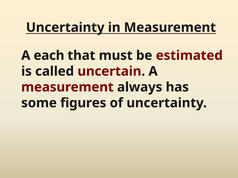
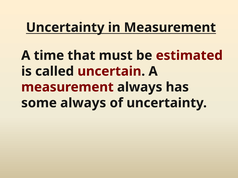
each: each -> time
some figures: figures -> always
